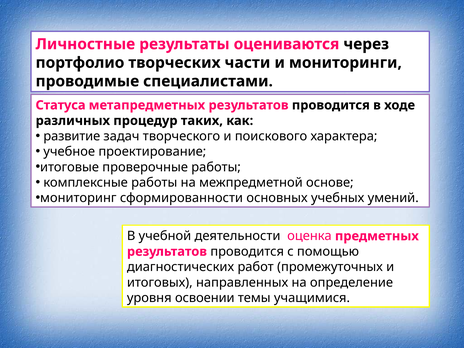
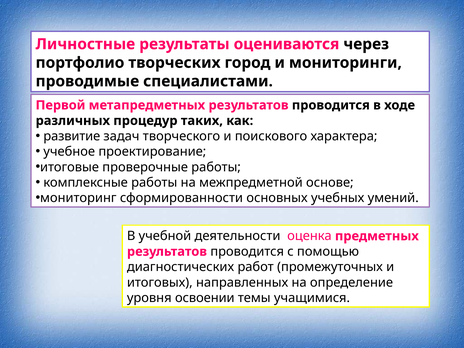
части: части -> город
Статуса: Статуса -> Первой
